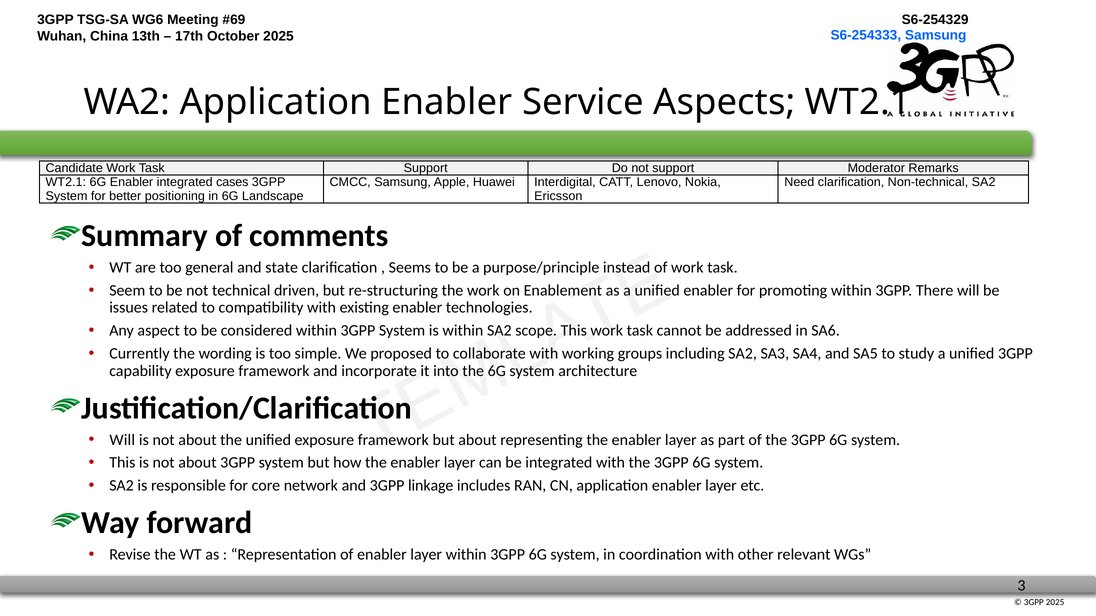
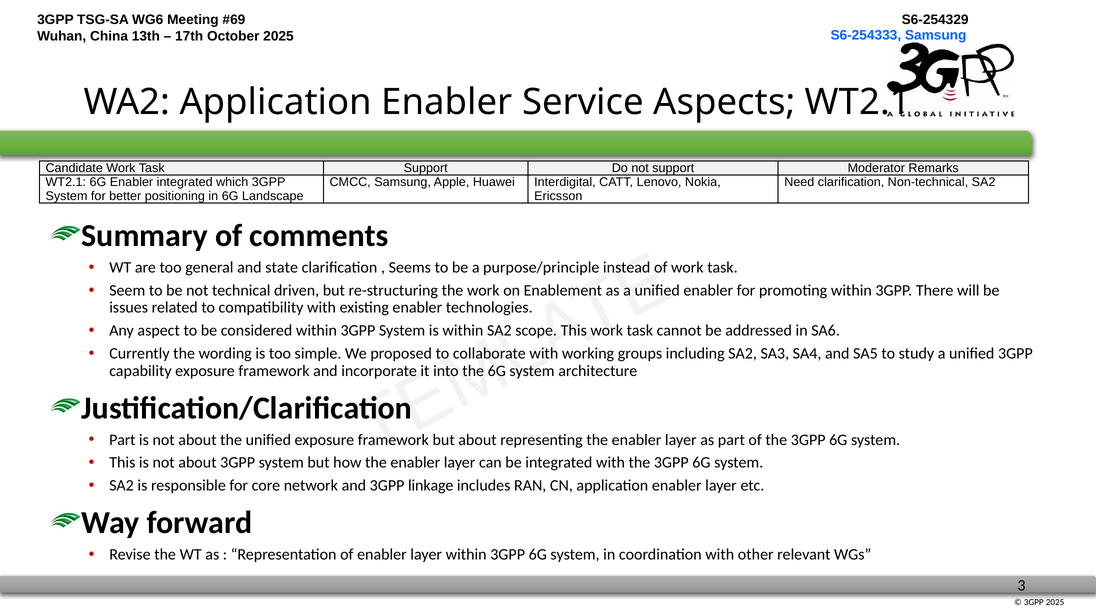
cases: cases -> which
Will at (122, 440): Will -> Part
